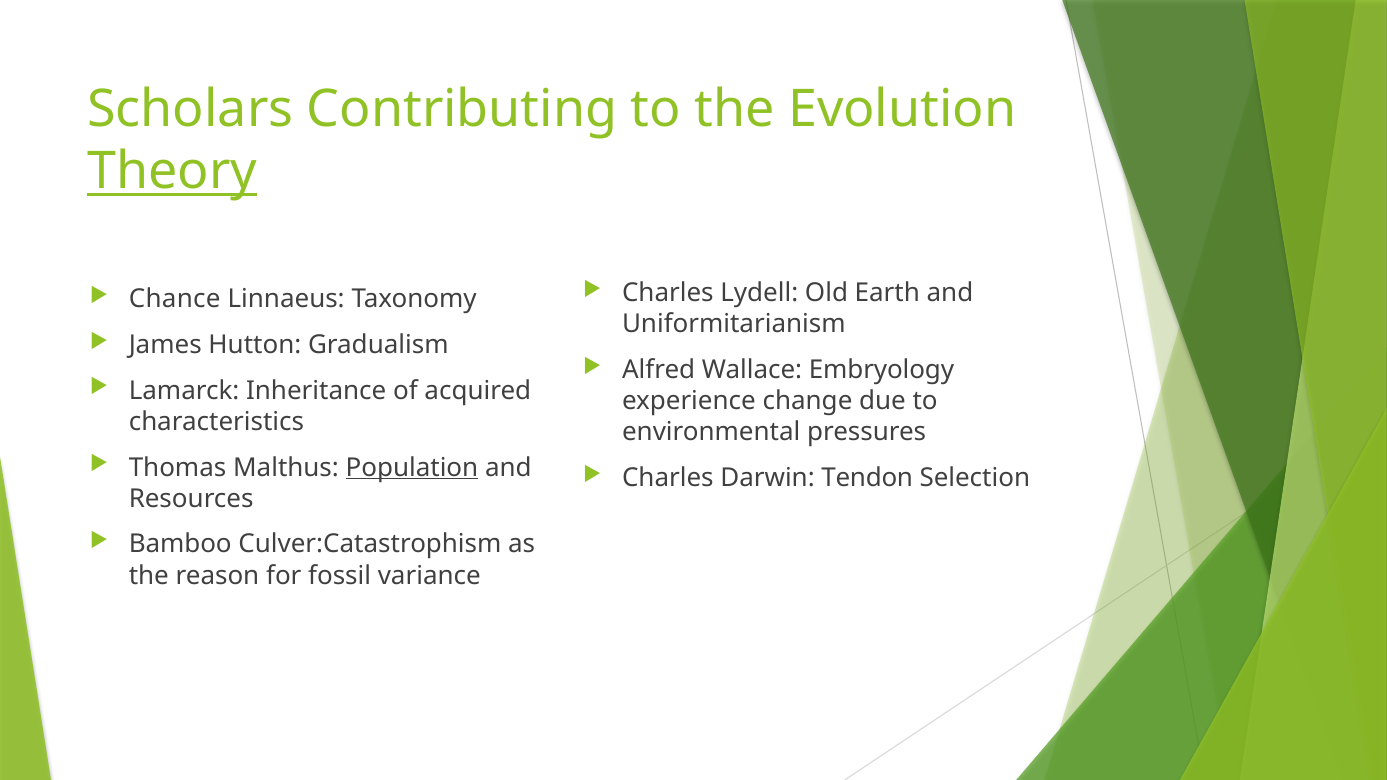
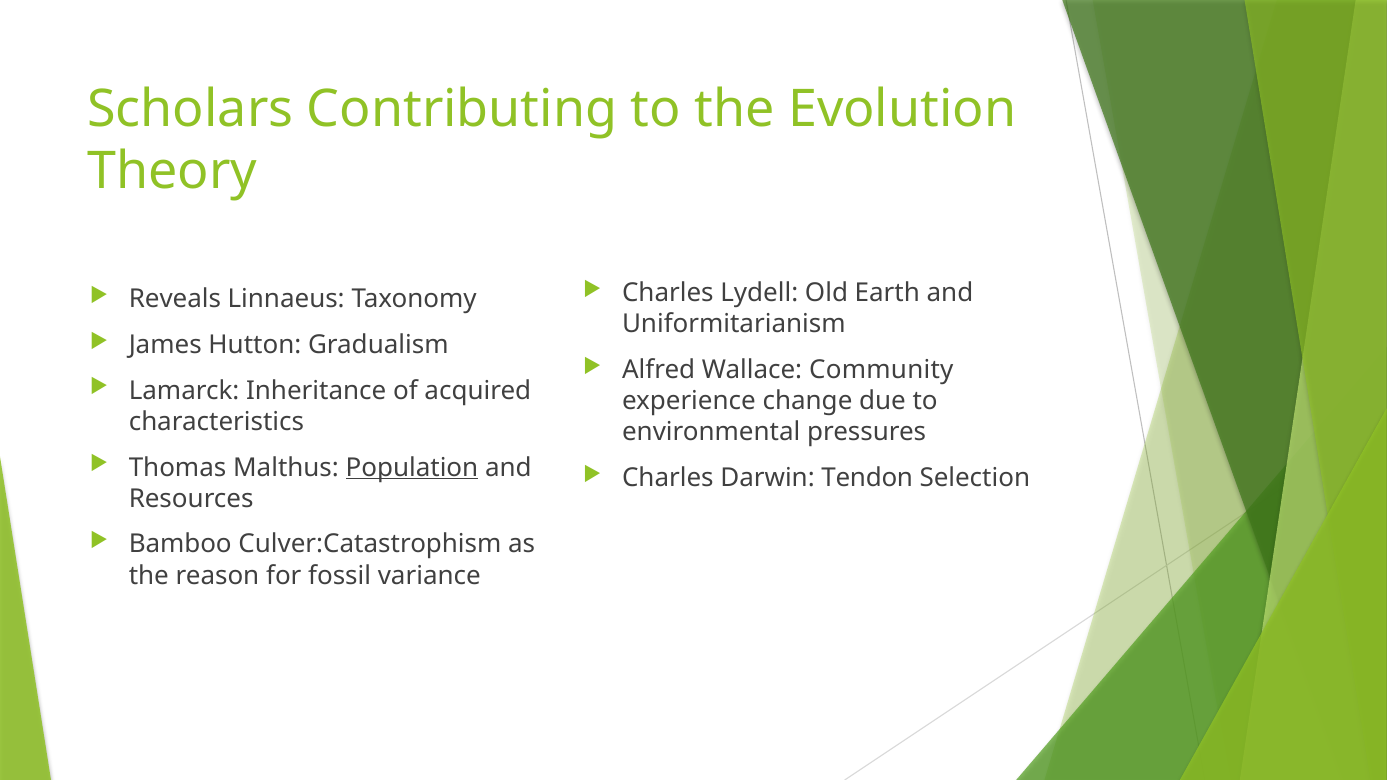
Theory underline: present -> none
Chance: Chance -> Reveals
Embryology: Embryology -> Community
